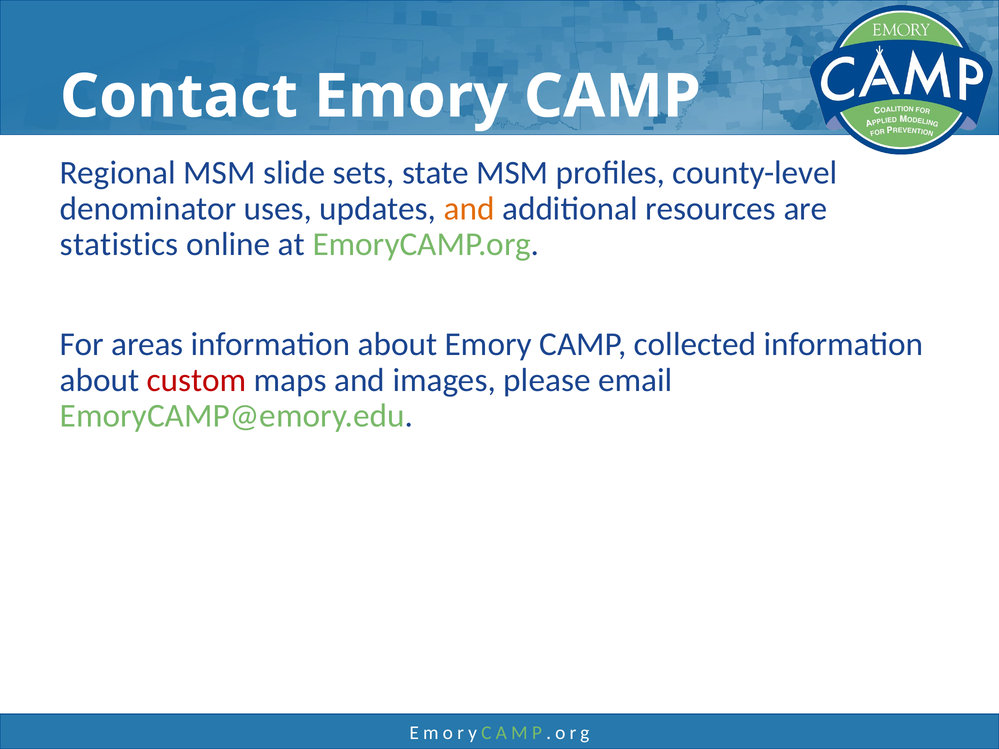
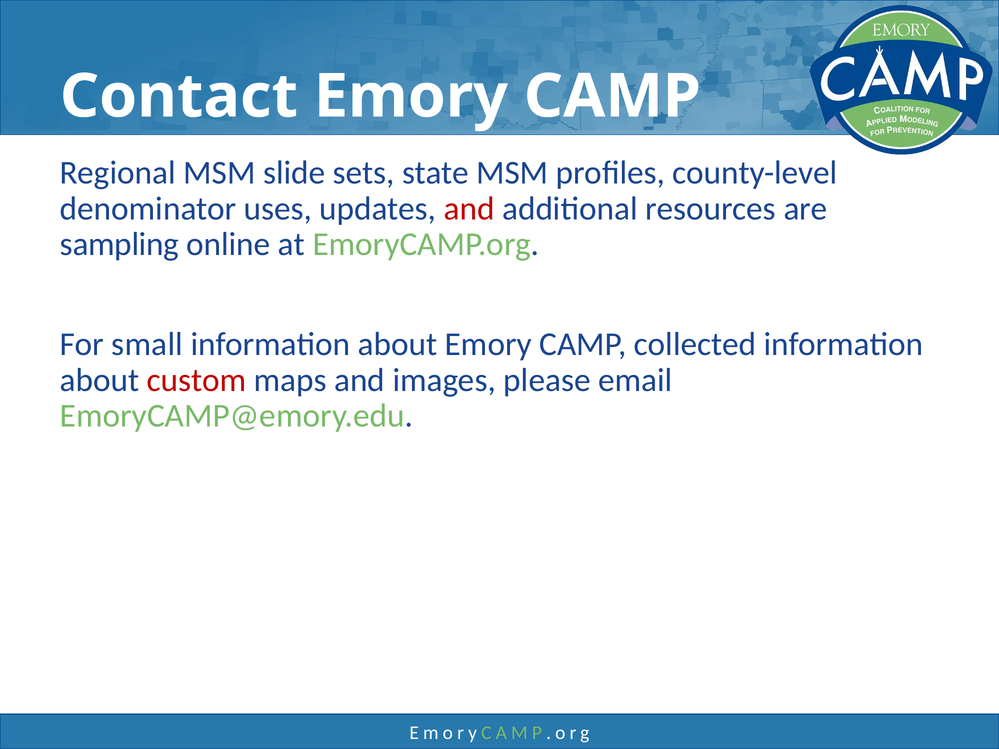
and at (469, 209) colour: orange -> red
statistics: statistics -> sampling
areas: areas -> small
